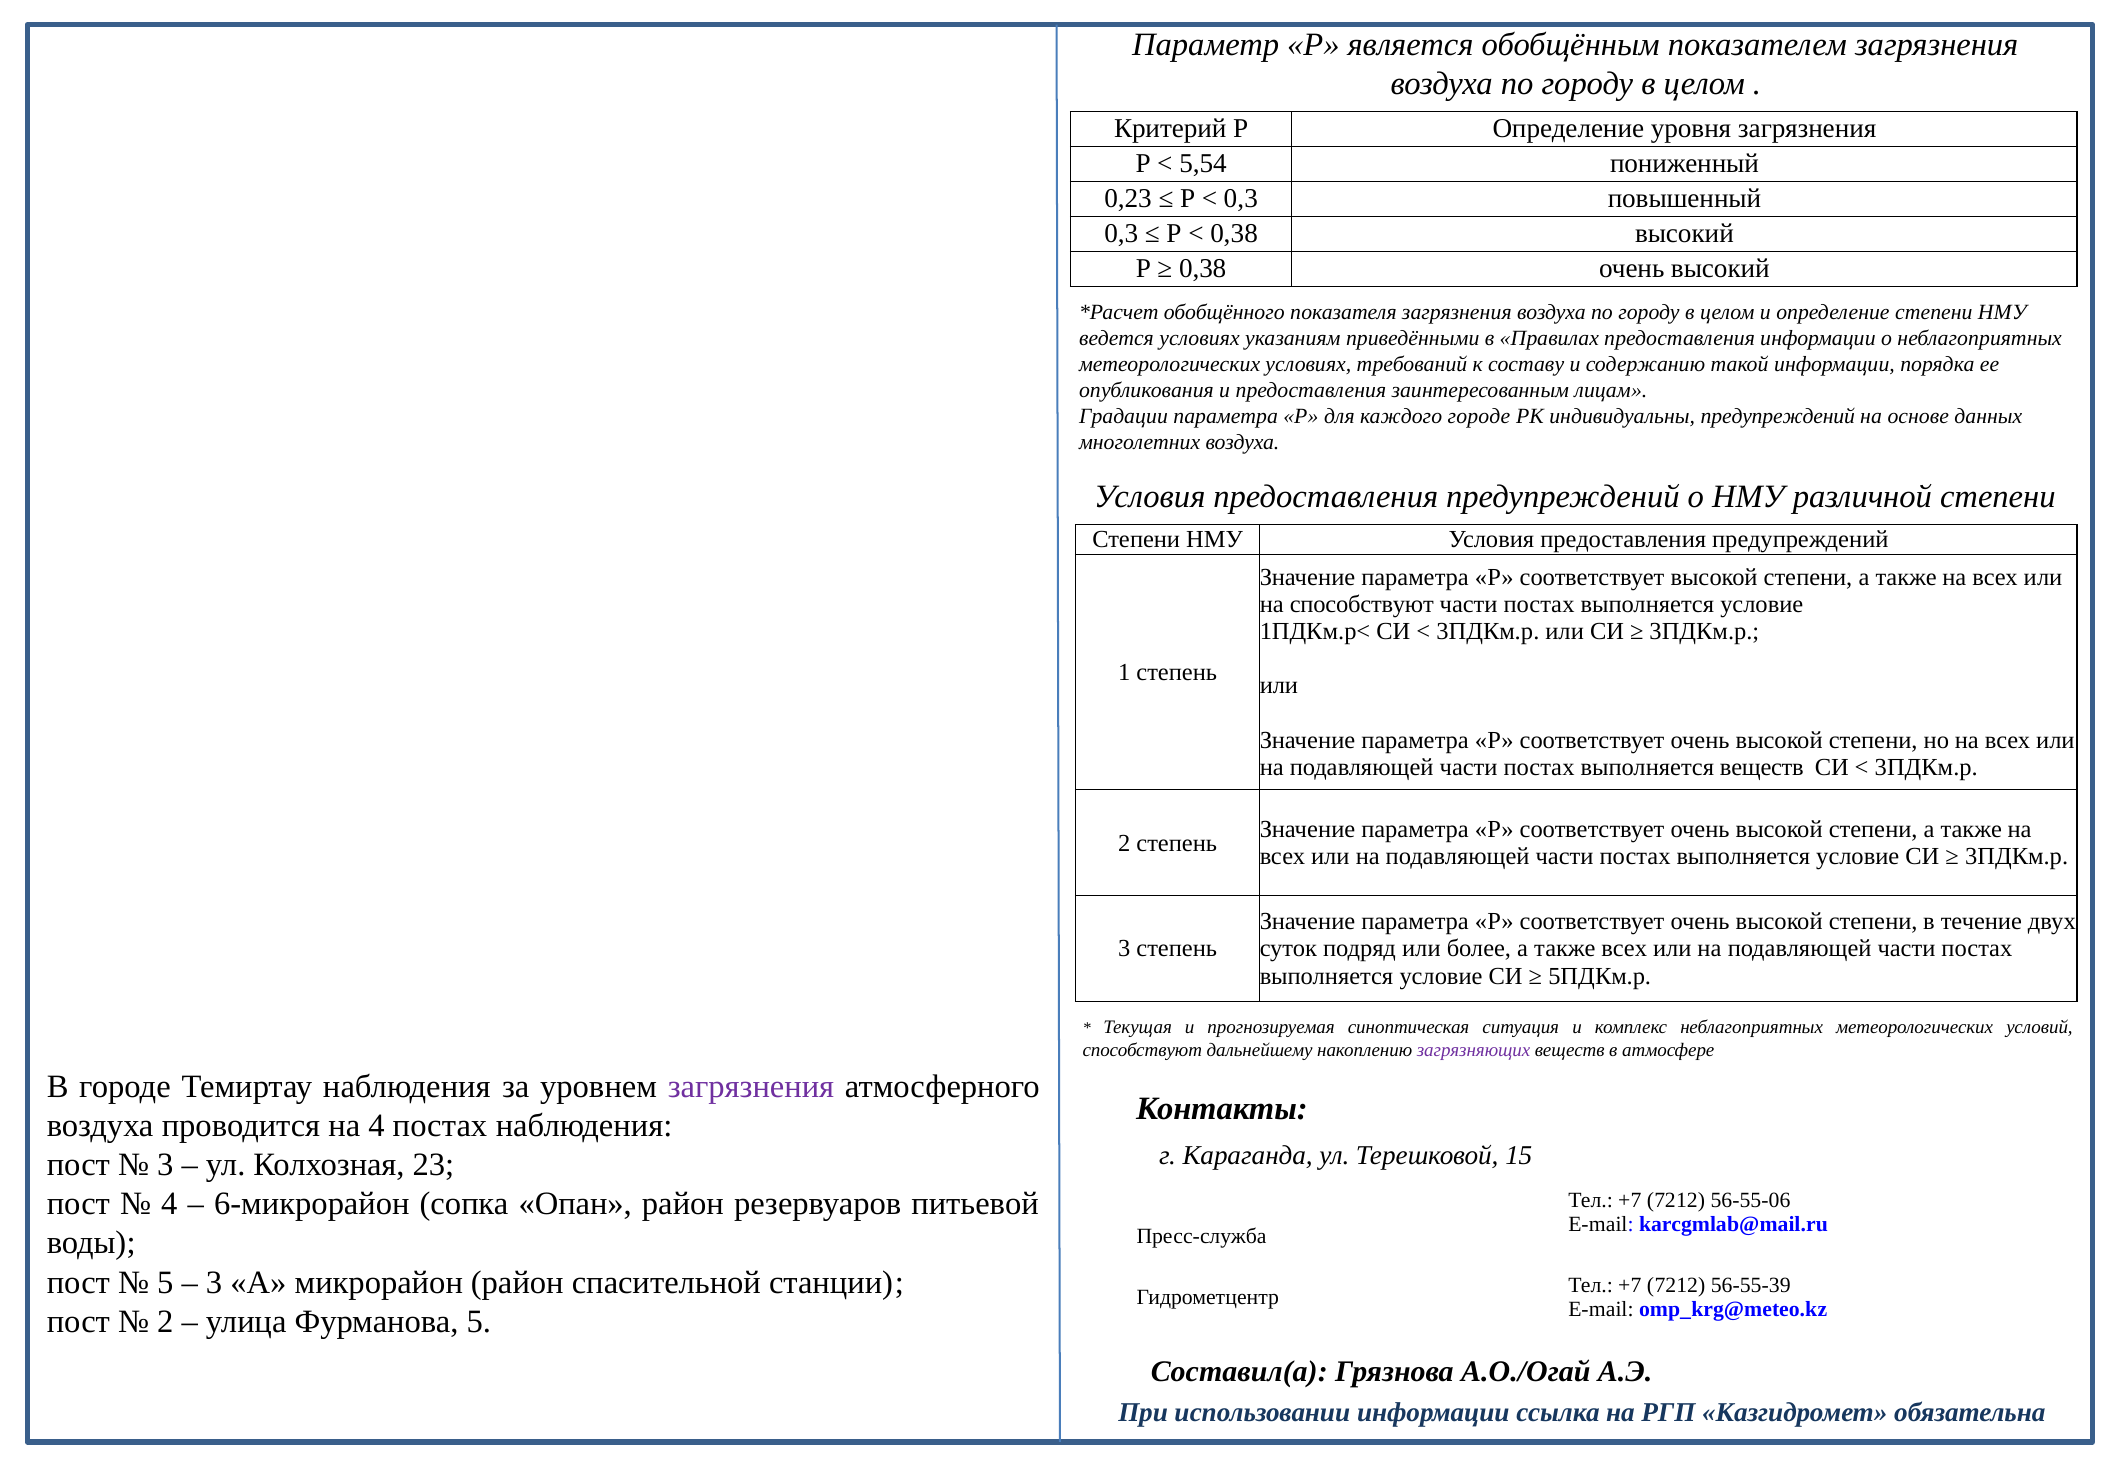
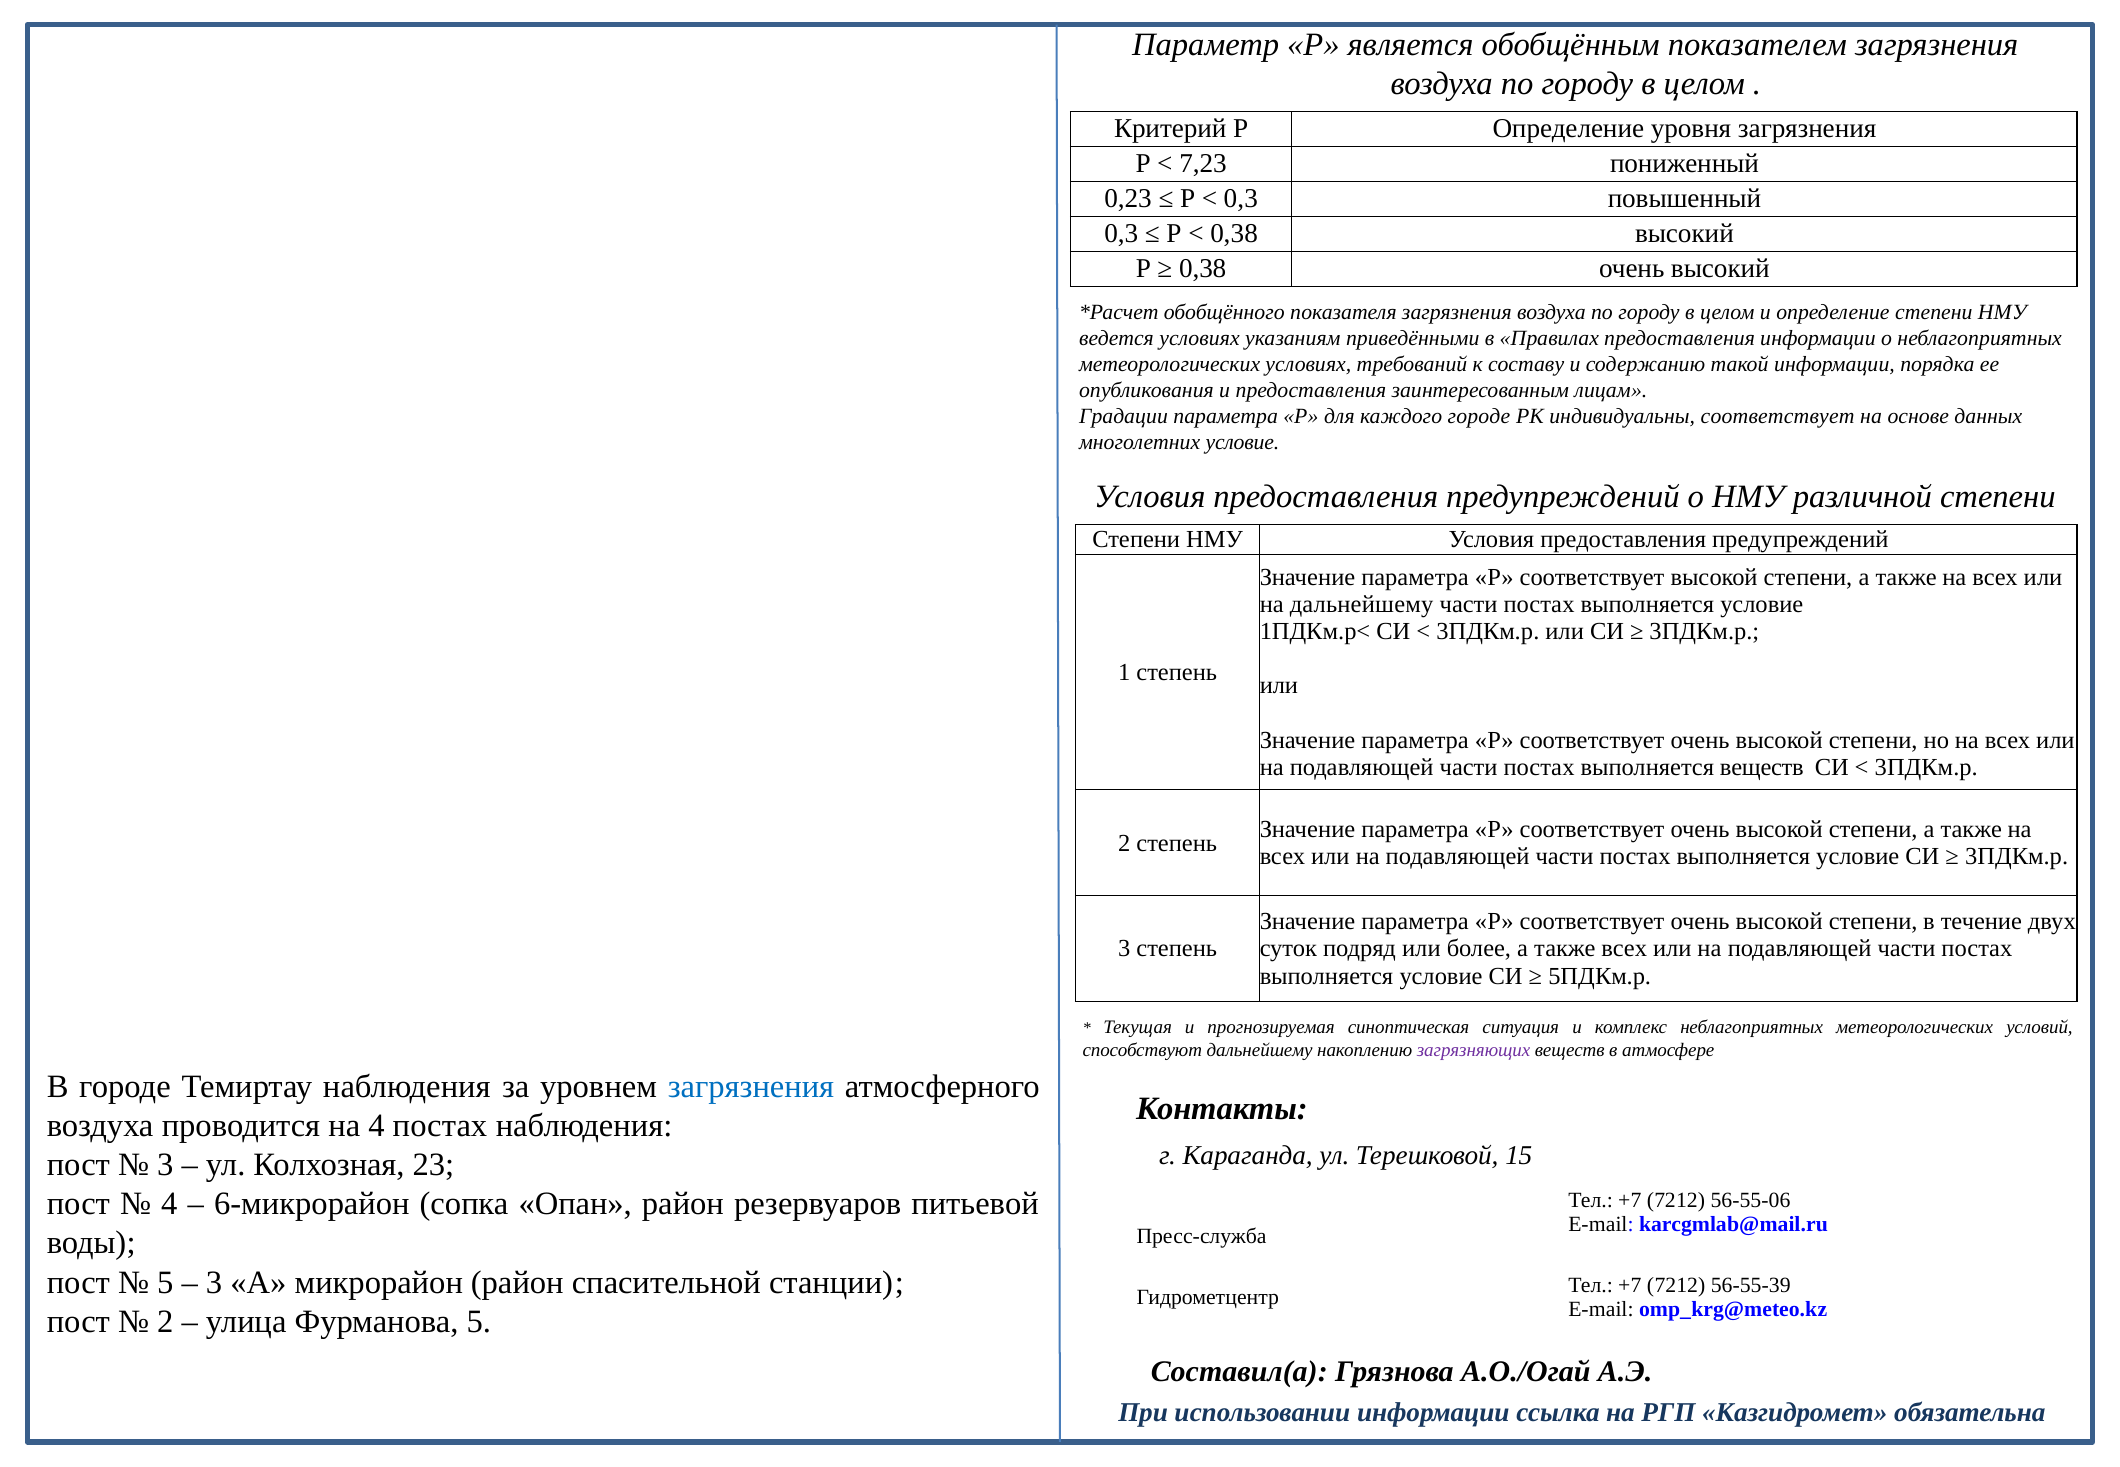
5,54: 5,54 -> 7,23
индивидуальны предупреждений: предупреждений -> соответствует
многолетних воздуха: воздуха -> условие
на способствуют: способствуют -> дальнейшему
загрязнения at (751, 1087) colour: purple -> blue
